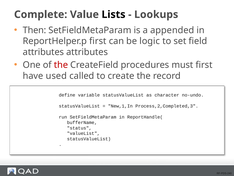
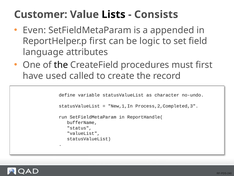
Complete: Complete -> Customer
Lookups: Lookups -> Consists
Then: Then -> Even
attributes at (43, 52): attributes -> language
the at (61, 65) colour: red -> black
